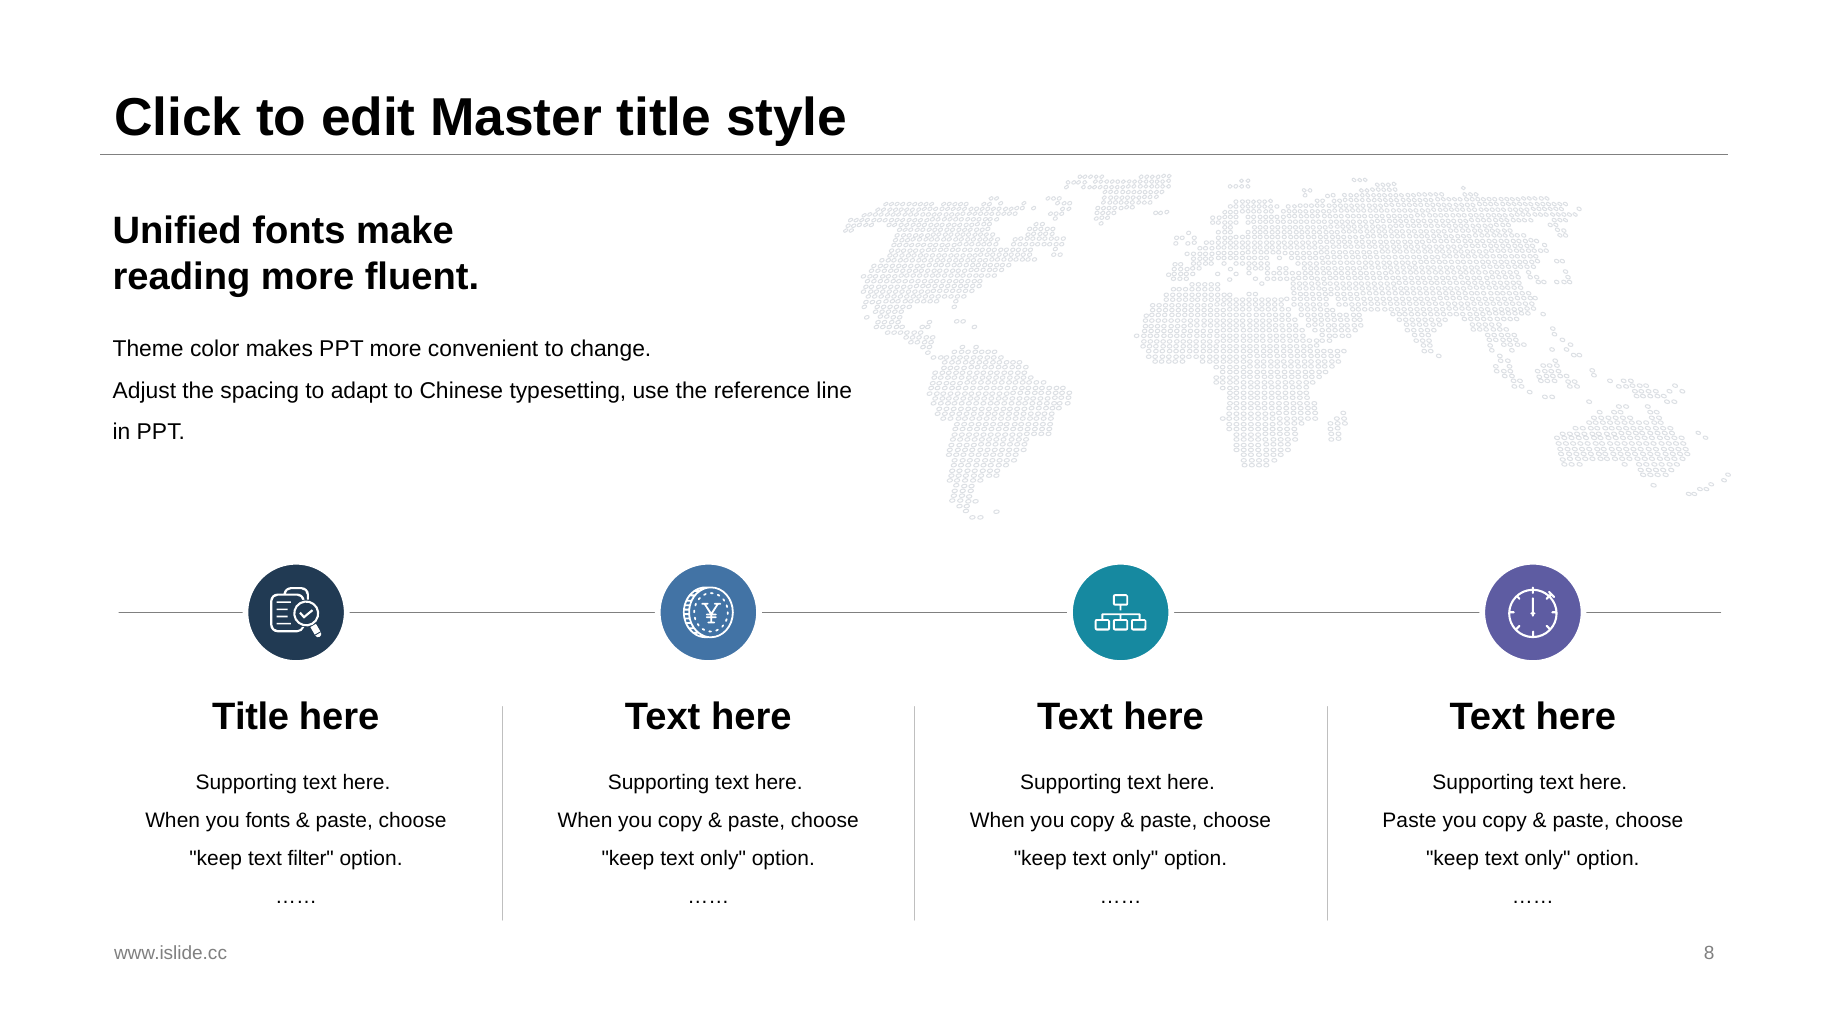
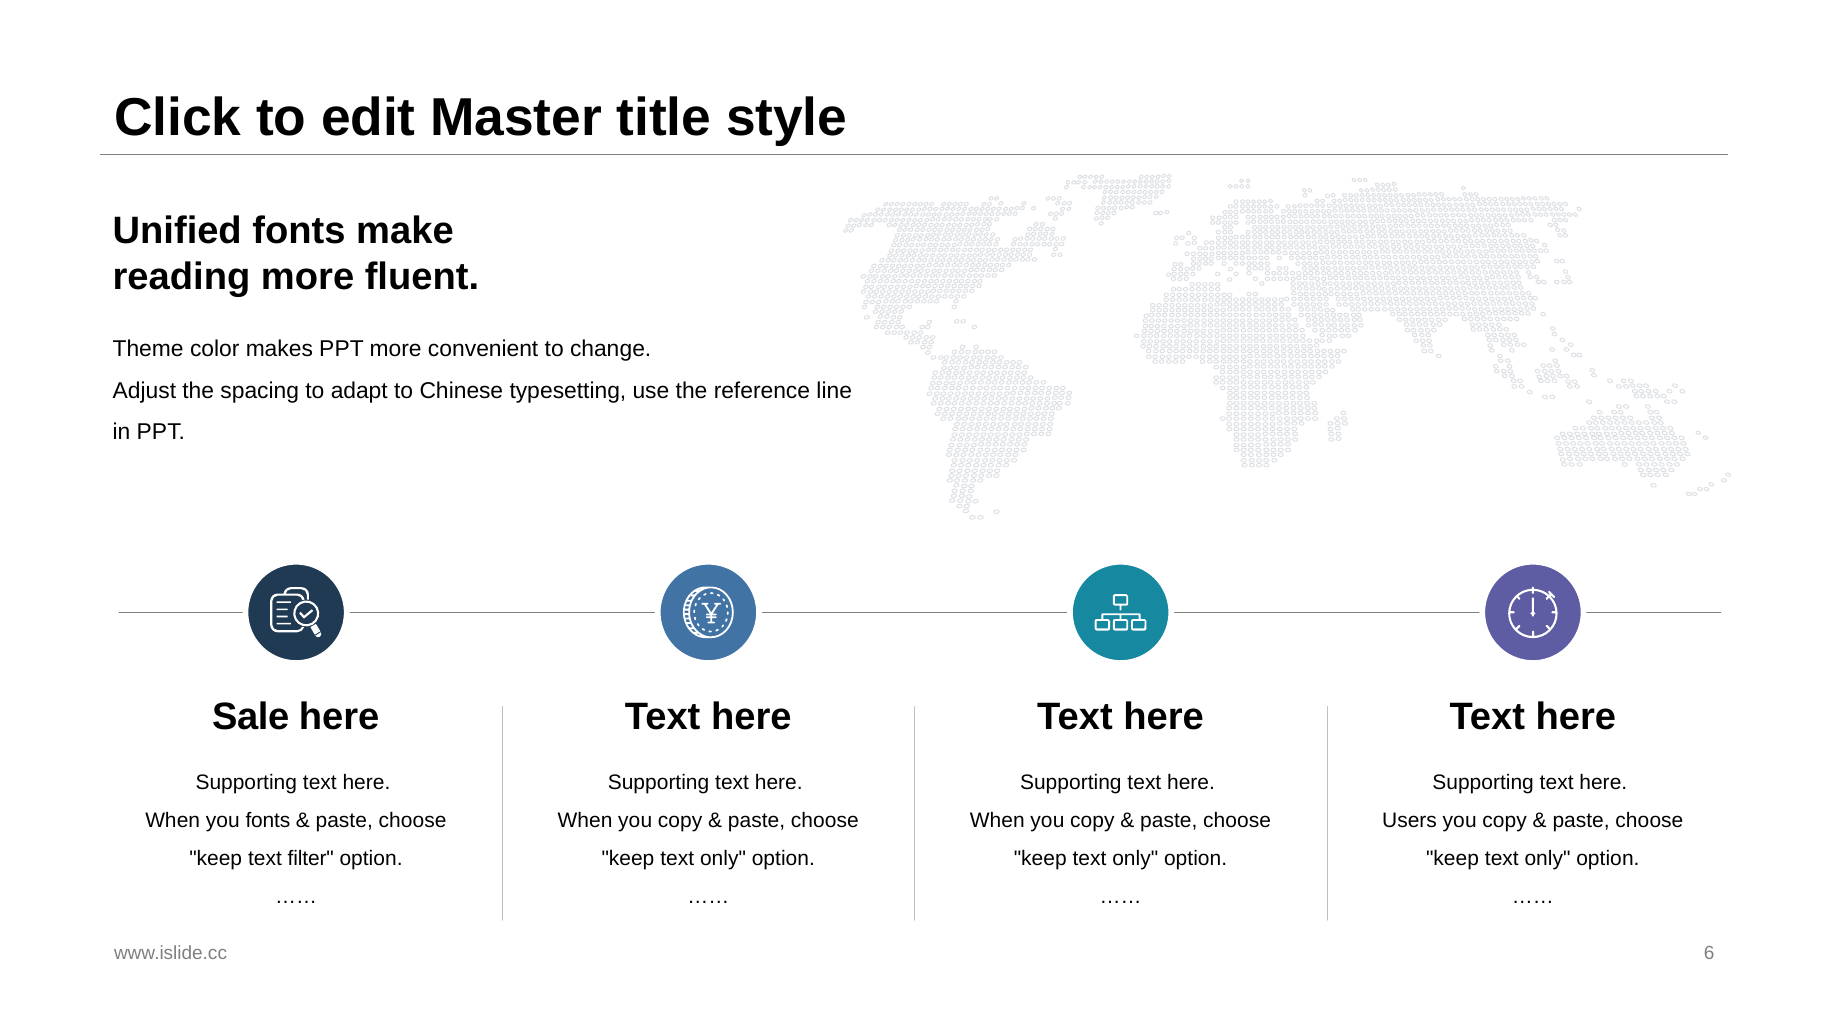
Title at (251, 717): Title -> Sale
Paste at (1409, 821): Paste -> Users
8: 8 -> 6
